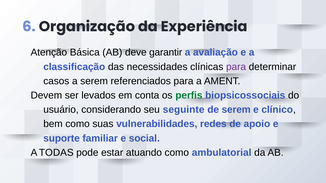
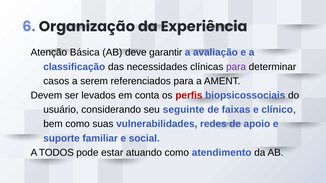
perfis colour: green -> red
de serem: serem -> faixas
TODAS: TODAS -> TODOS
ambulatorial: ambulatorial -> atendimento
